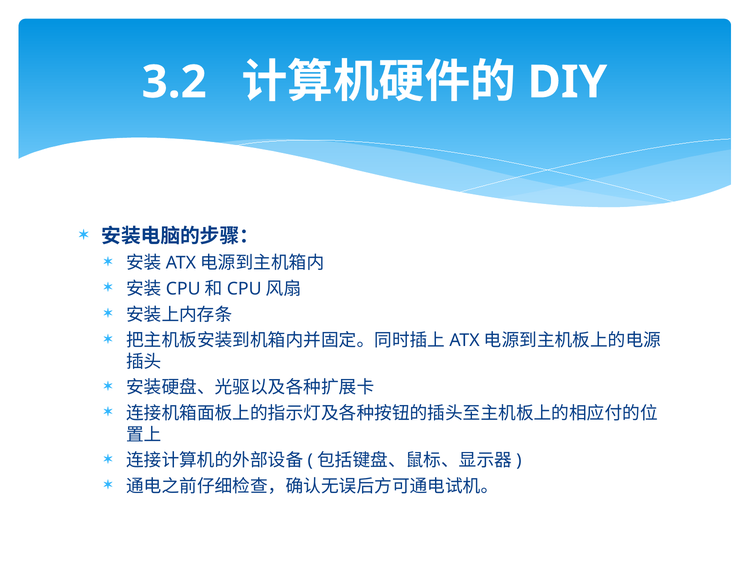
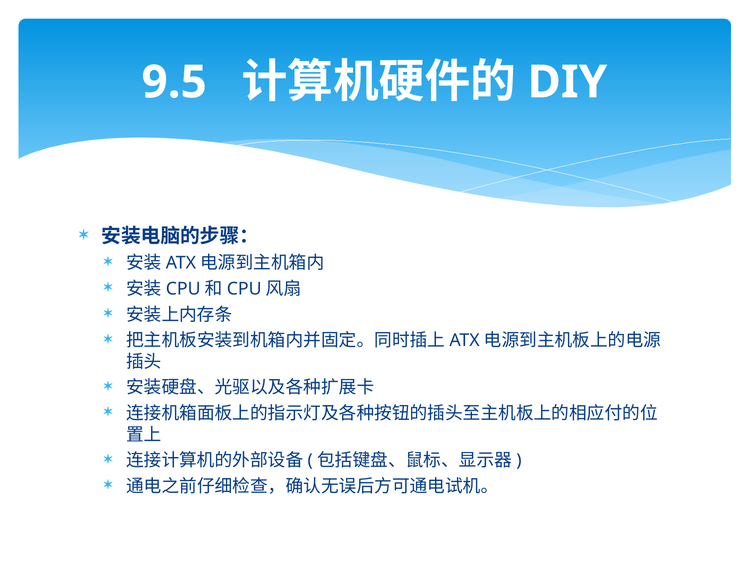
3.2: 3.2 -> 9.5
